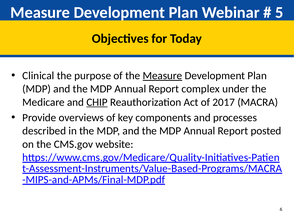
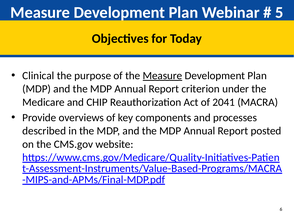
complex: complex -> criterion
CHIP underline: present -> none
2017: 2017 -> 2041
